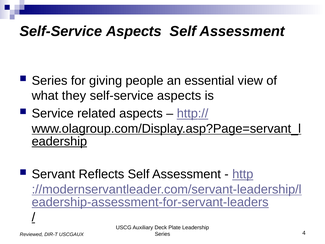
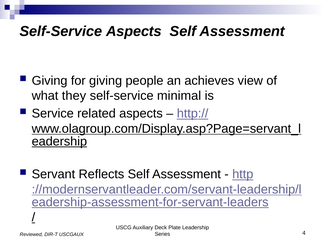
Series at (50, 81): Series -> Giving
essential: essential -> achieves
aspects at (179, 96): aspects -> minimal
